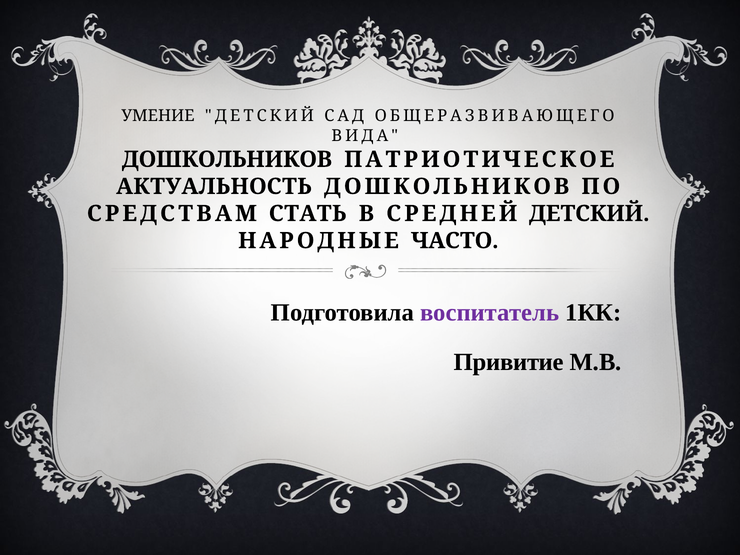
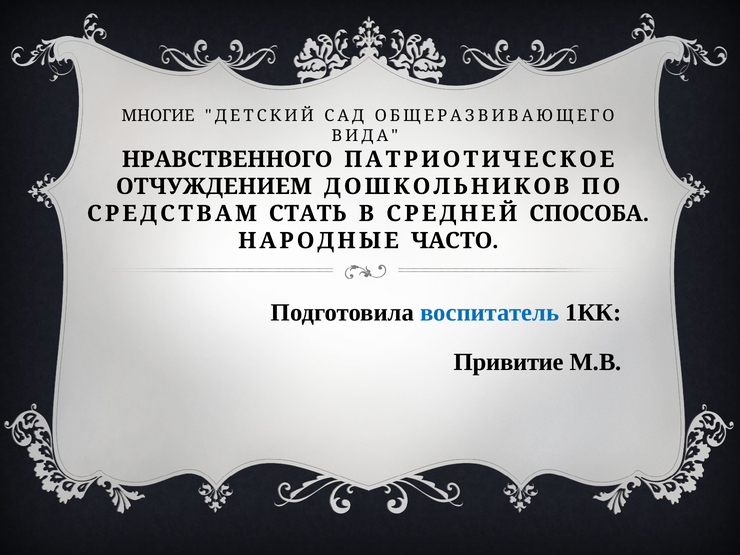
УМЕНИЕ: УМЕНИЕ -> МНОГИЕ
ДОШКОЛЬНИКОВ at (227, 159): ДОШКОЛЬНИКОВ -> НРАВСТВЕННОГО
АКТУАЛЬНОСТЬ: АКТУАЛЬНОСТЬ -> ОТЧУЖДЕНИЕМ
СРЕДНЕЙ ДЕТСКИЙ: ДЕТСКИЙ -> СПОСОБА
воспитатель colour: purple -> blue
